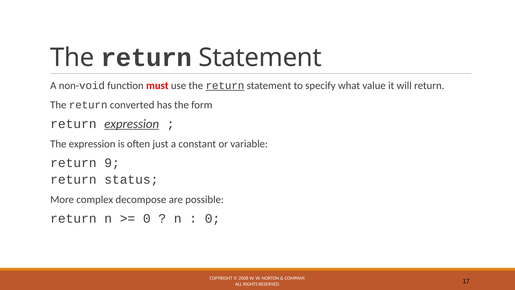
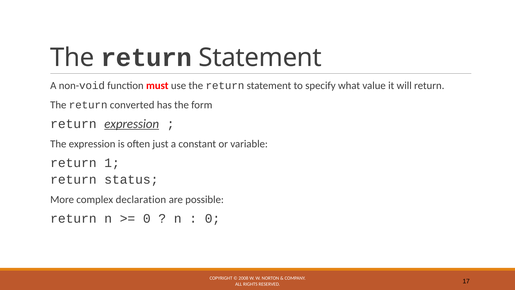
return at (225, 86) underline: present -> none
9: 9 -> 1
decompose: decompose -> declaration
